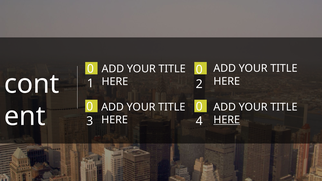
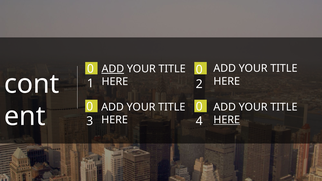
ADD at (113, 69) underline: none -> present
